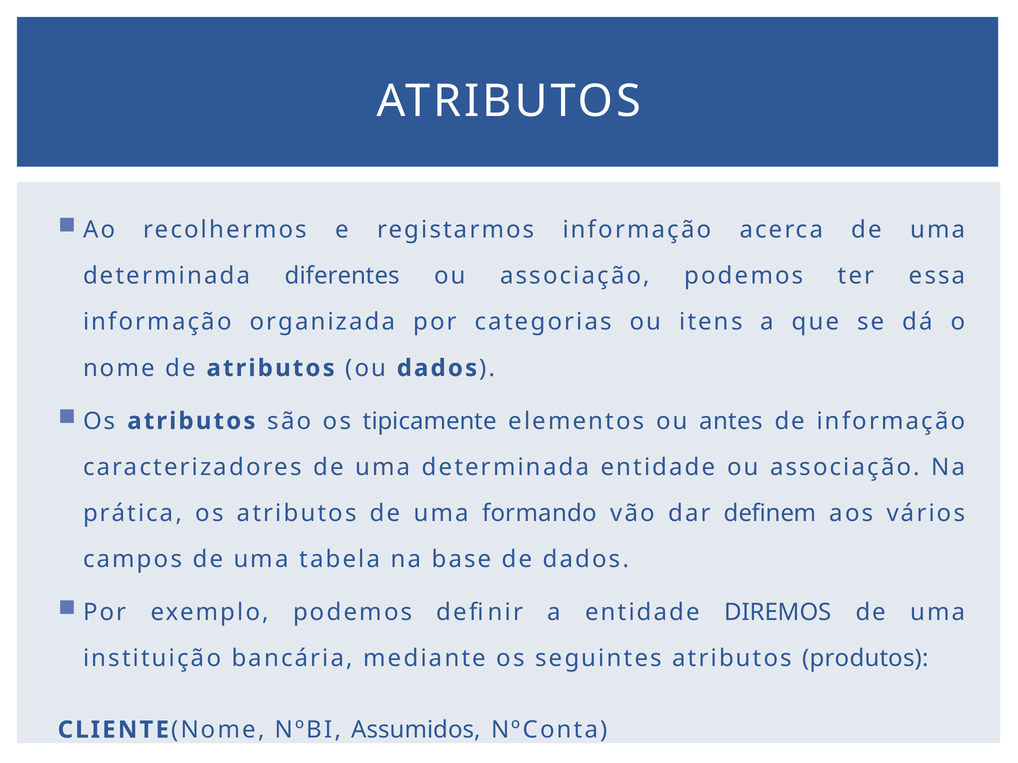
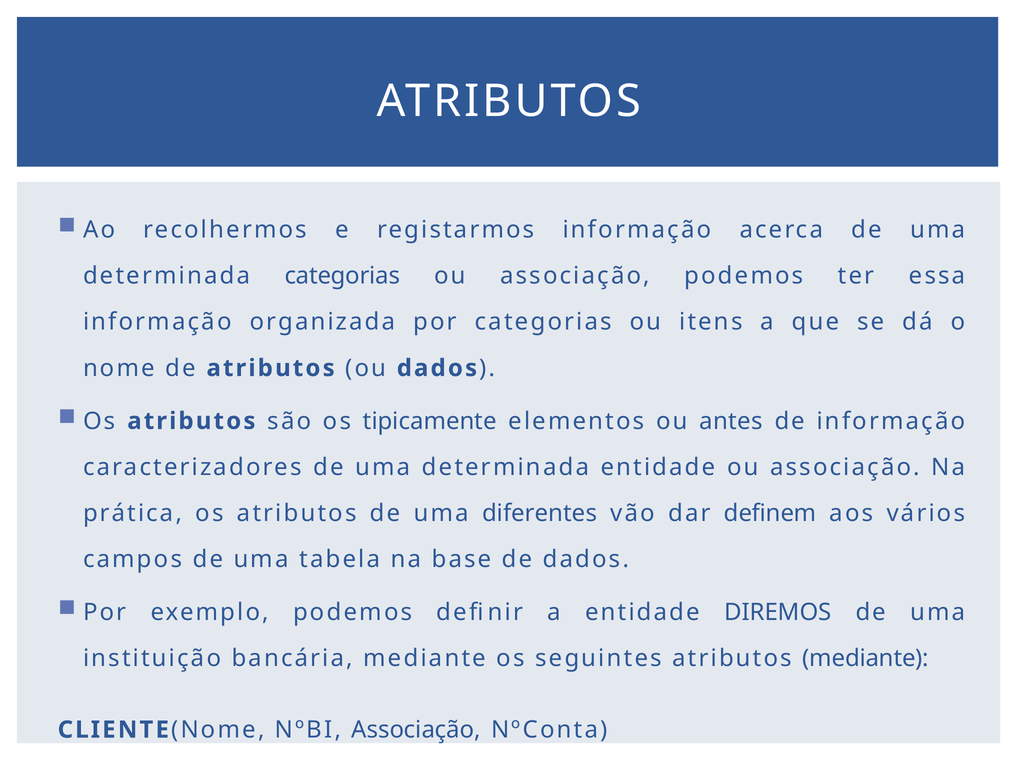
determinada diferentes: diferentes -> categorias
formando: formando -> diferentes
atributos produtos: produtos -> mediante
NºBI Assumidos: Assumidos -> Associação
